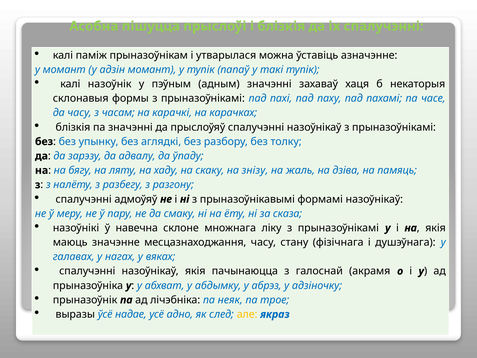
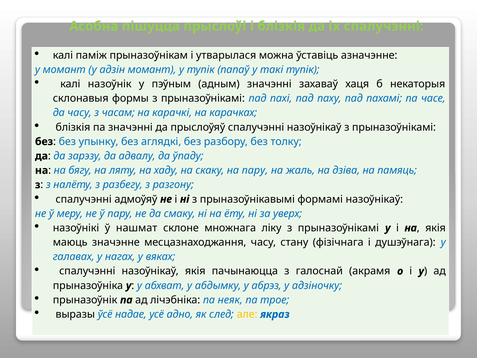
на знізу: знізу -> пару
сказа: сказа -> уверх
навечна: навечна -> нашмат
